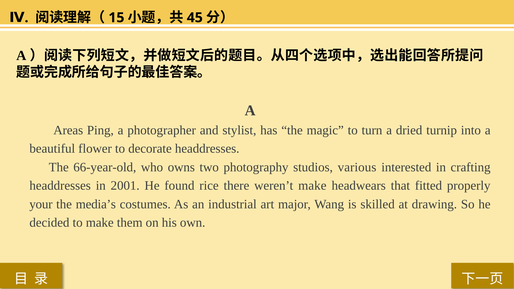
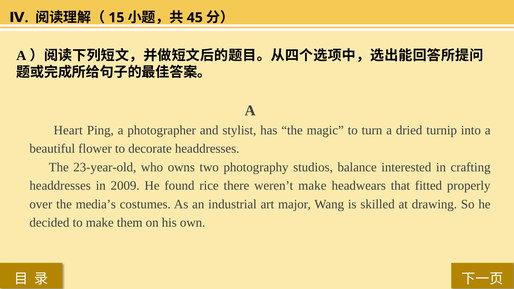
Areas: Areas -> Heart
66-year-old: 66-year-old -> 23-year-old
various: various -> balance
2001: 2001 -> 2009
your: your -> over
